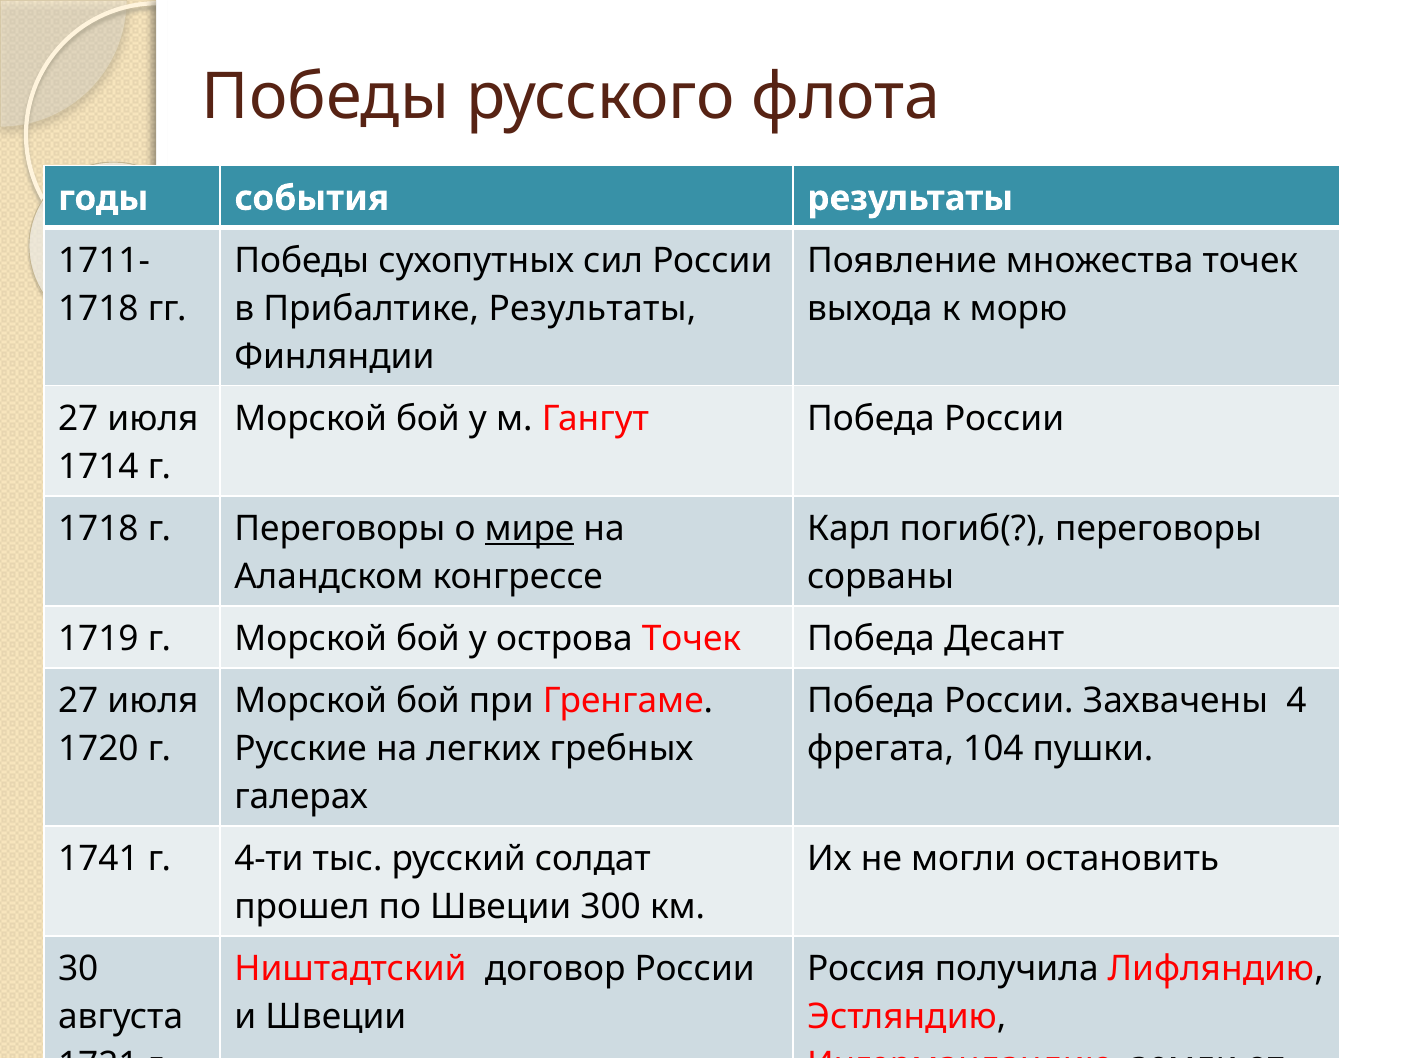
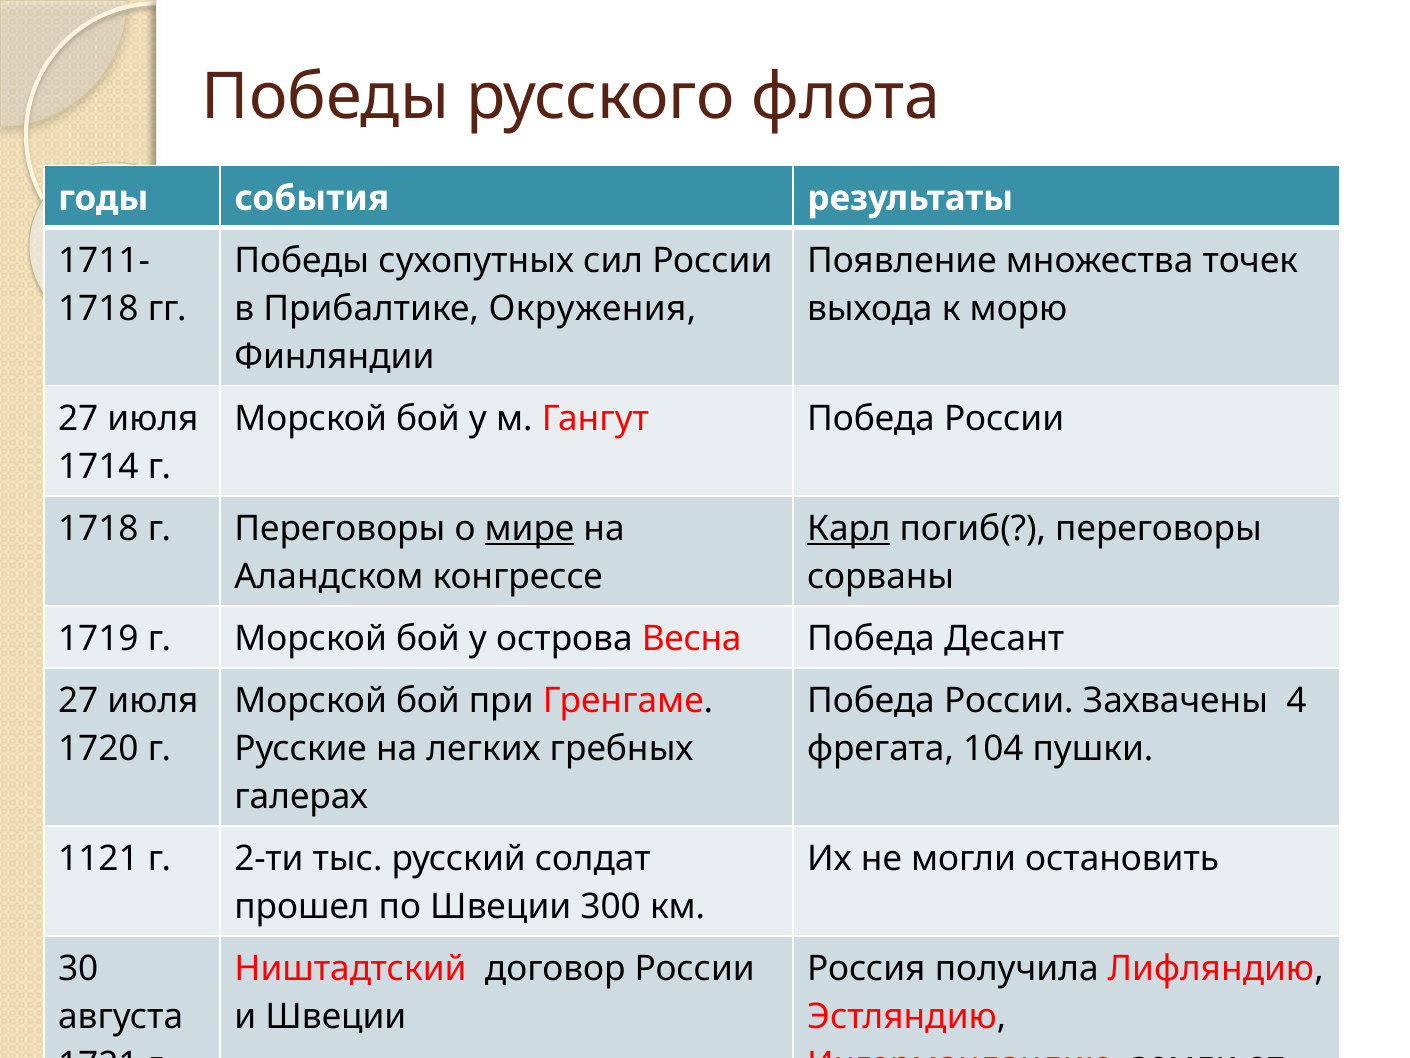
Прибалтике Результаты: Результаты -> Окружения
Карл underline: none -> present
острова Точек: Точек -> Весна
1741: 1741 -> 1121
4-ти: 4-ти -> 2-ти
